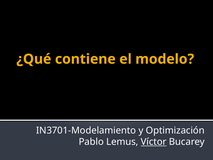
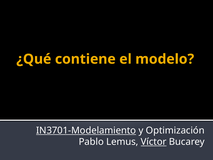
IN3701-Modelamiento underline: none -> present
